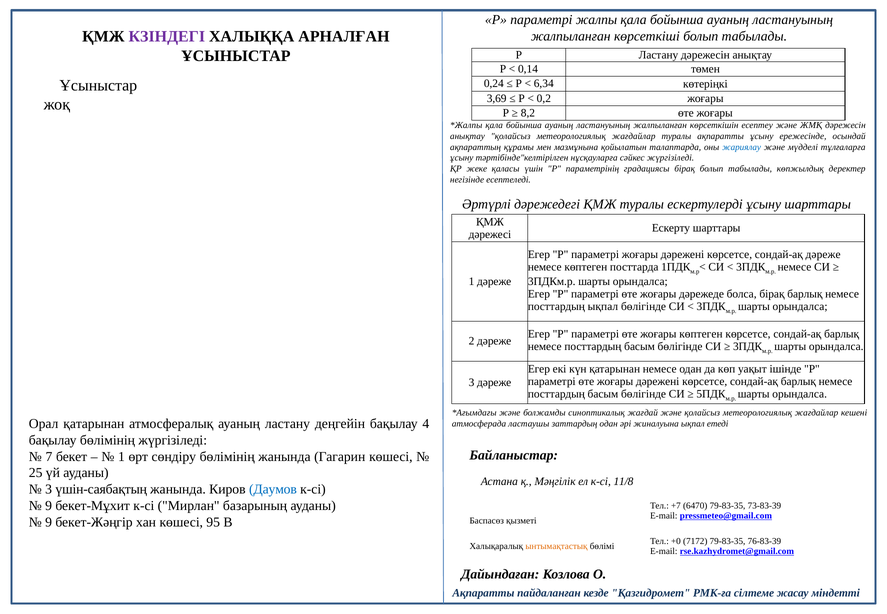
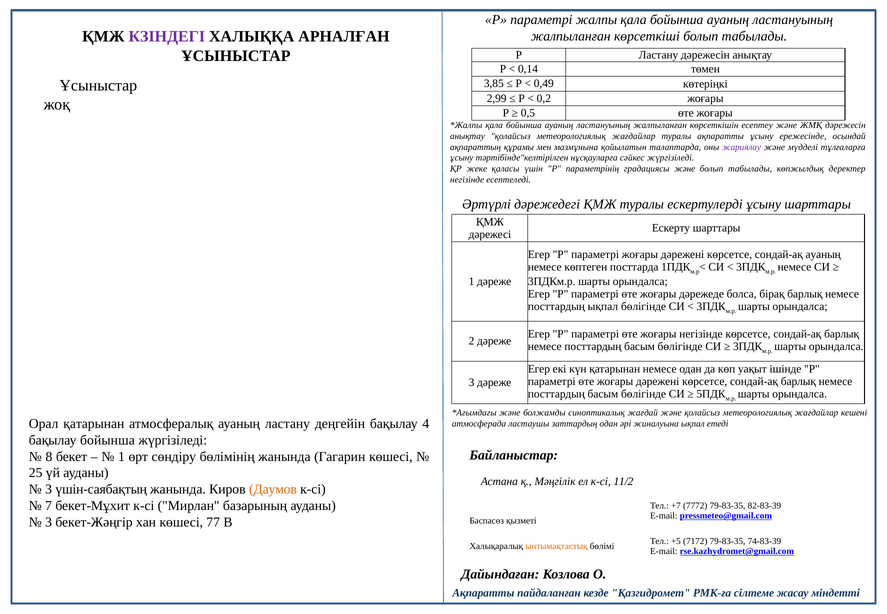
0,24: 0,24 -> 3,85
6,34: 6,34 -> 0,49
3,69: 3,69 -> 2,99
8,2: 8,2 -> 0,5
жариялау colour: blue -> purple
градациясы бірақ: бірақ -> және
сондай-ақ дәреже: дәреже -> ауаның
жоғары көптеген: көптеген -> негізінде
бақылау бөлімінің: бөлімінің -> бойынша
7: 7 -> 8
11/8: 11/8 -> 11/2
Даумов colour: blue -> orange
9 at (49, 506): 9 -> 7
6470: 6470 -> 7772
73-83-39: 73-83-39 -> 82-83-39
9 at (49, 522): 9 -> 3
95: 95 -> 77
+0: +0 -> +5
76-83-39: 76-83-39 -> 74-83-39
